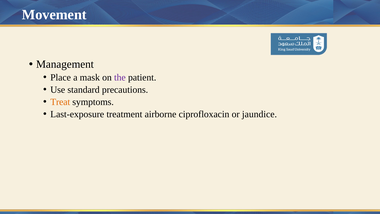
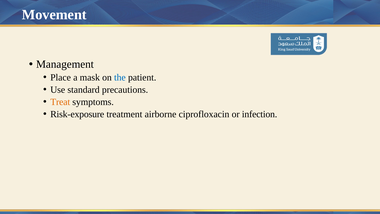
the colour: purple -> blue
Last-exposure: Last-exposure -> Risk-exposure
jaundice: jaundice -> infection
